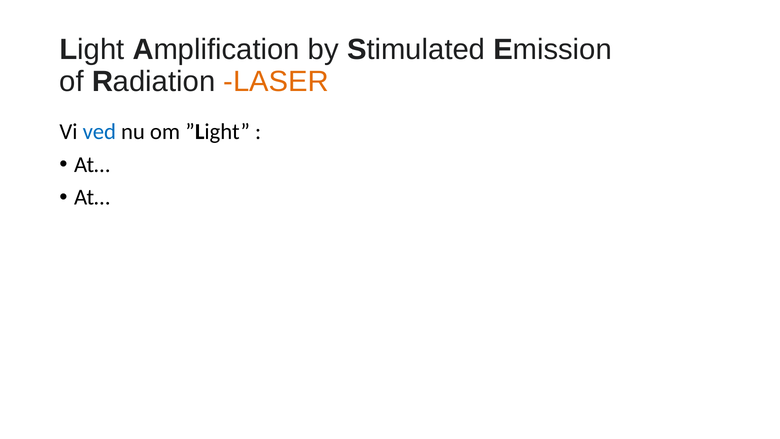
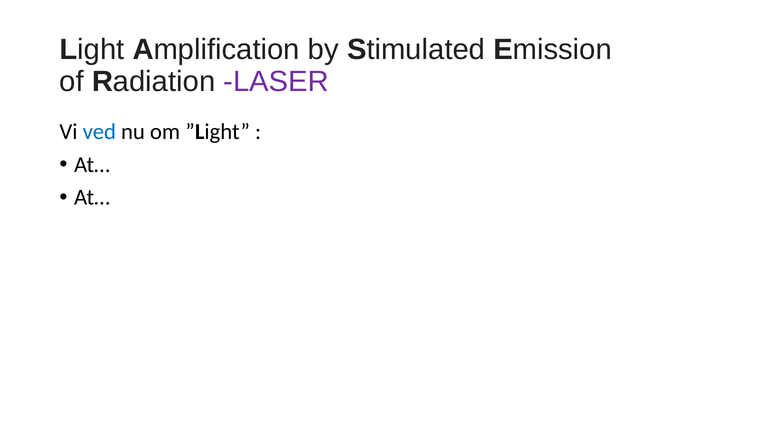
LASER colour: orange -> purple
